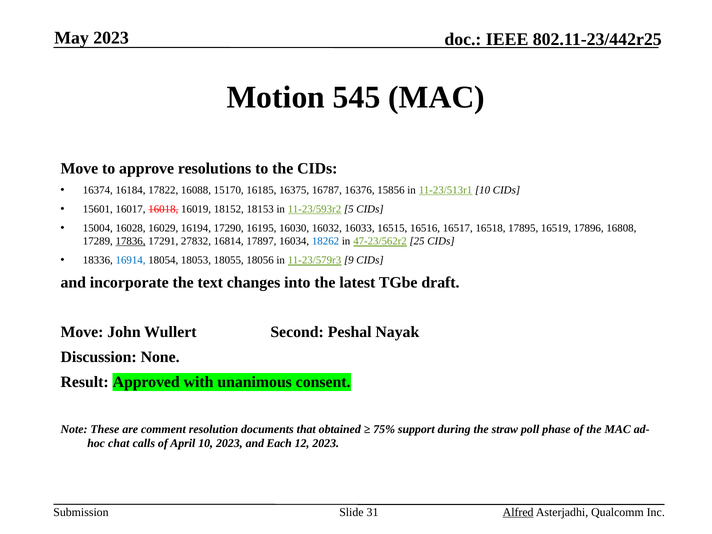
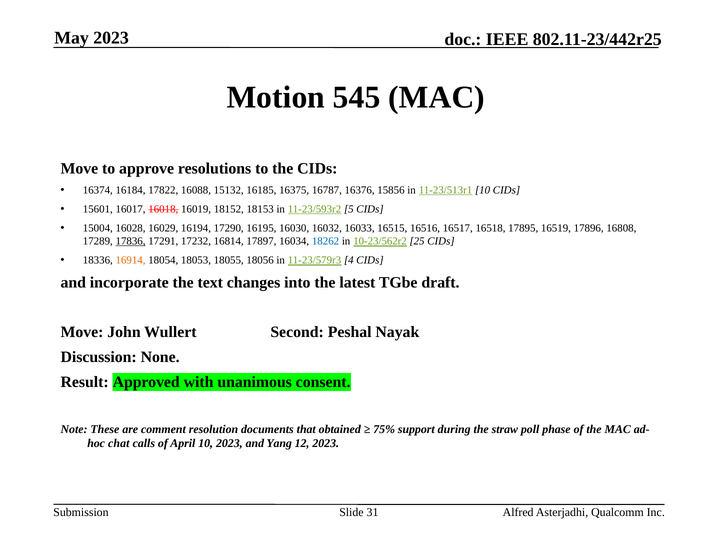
15170: 15170 -> 15132
27832: 27832 -> 17232
47-23/562r2: 47-23/562r2 -> 10-23/562r2
16914 colour: blue -> orange
9: 9 -> 4
Each: Each -> Yang
Alfred underline: present -> none
